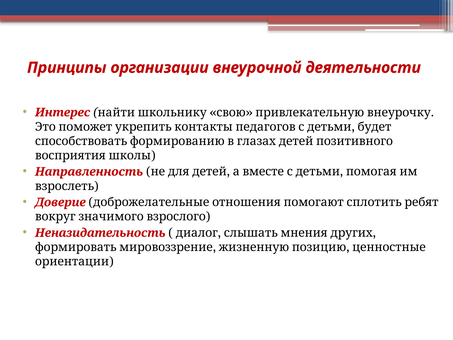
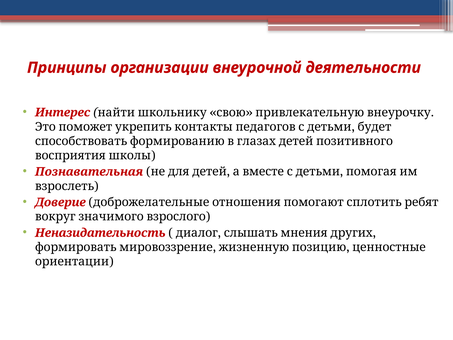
Направленность: Направленность -> Познавательная
